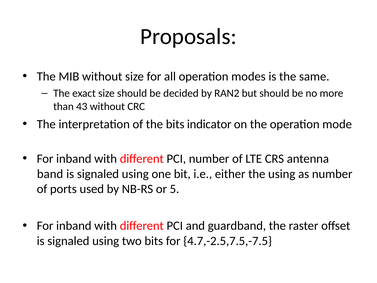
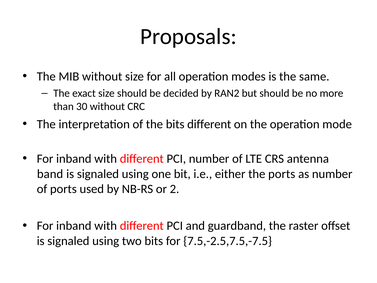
43: 43 -> 30
bits indicator: indicator -> different
the using: using -> ports
5: 5 -> 2
4.7,-2.5,7.5,-7.5: 4.7,-2.5,7.5,-7.5 -> 7.5,-2.5,7.5,-7.5
